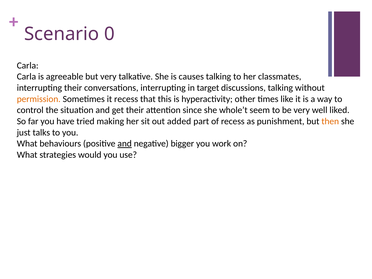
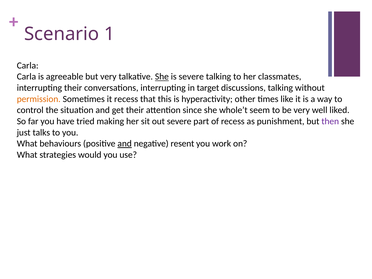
0: 0 -> 1
She at (162, 77) underline: none -> present
is causes: causes -> severe
out added: added -> severe
then colour: orange -> purple
bigger: bigger -> resent
